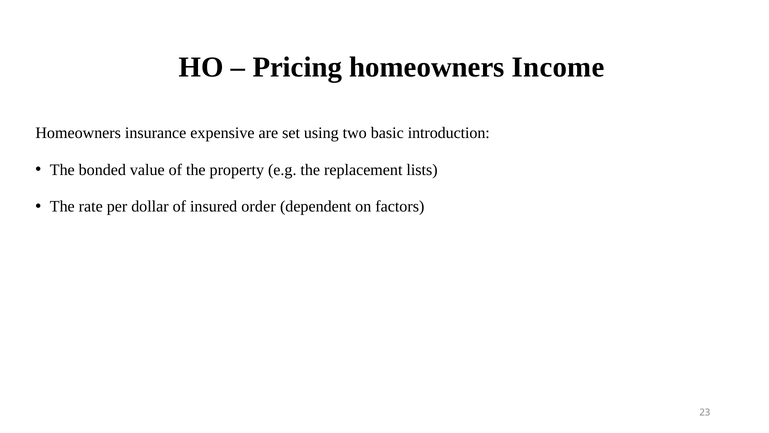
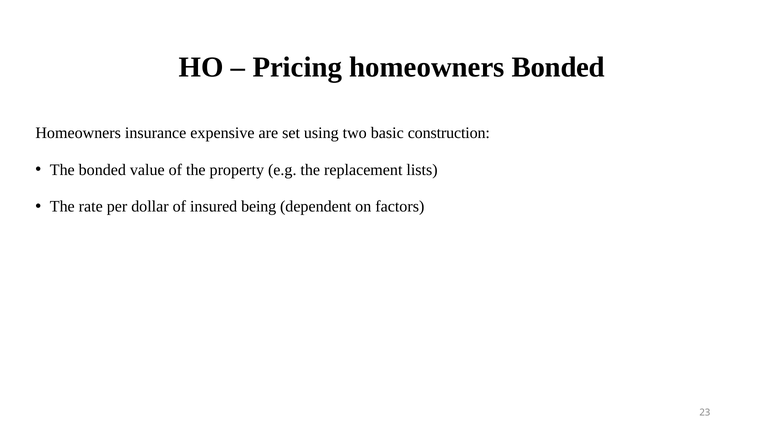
homeowners Income: Income -> Bonded
introduction: introduction -> construction
order: order -> being
